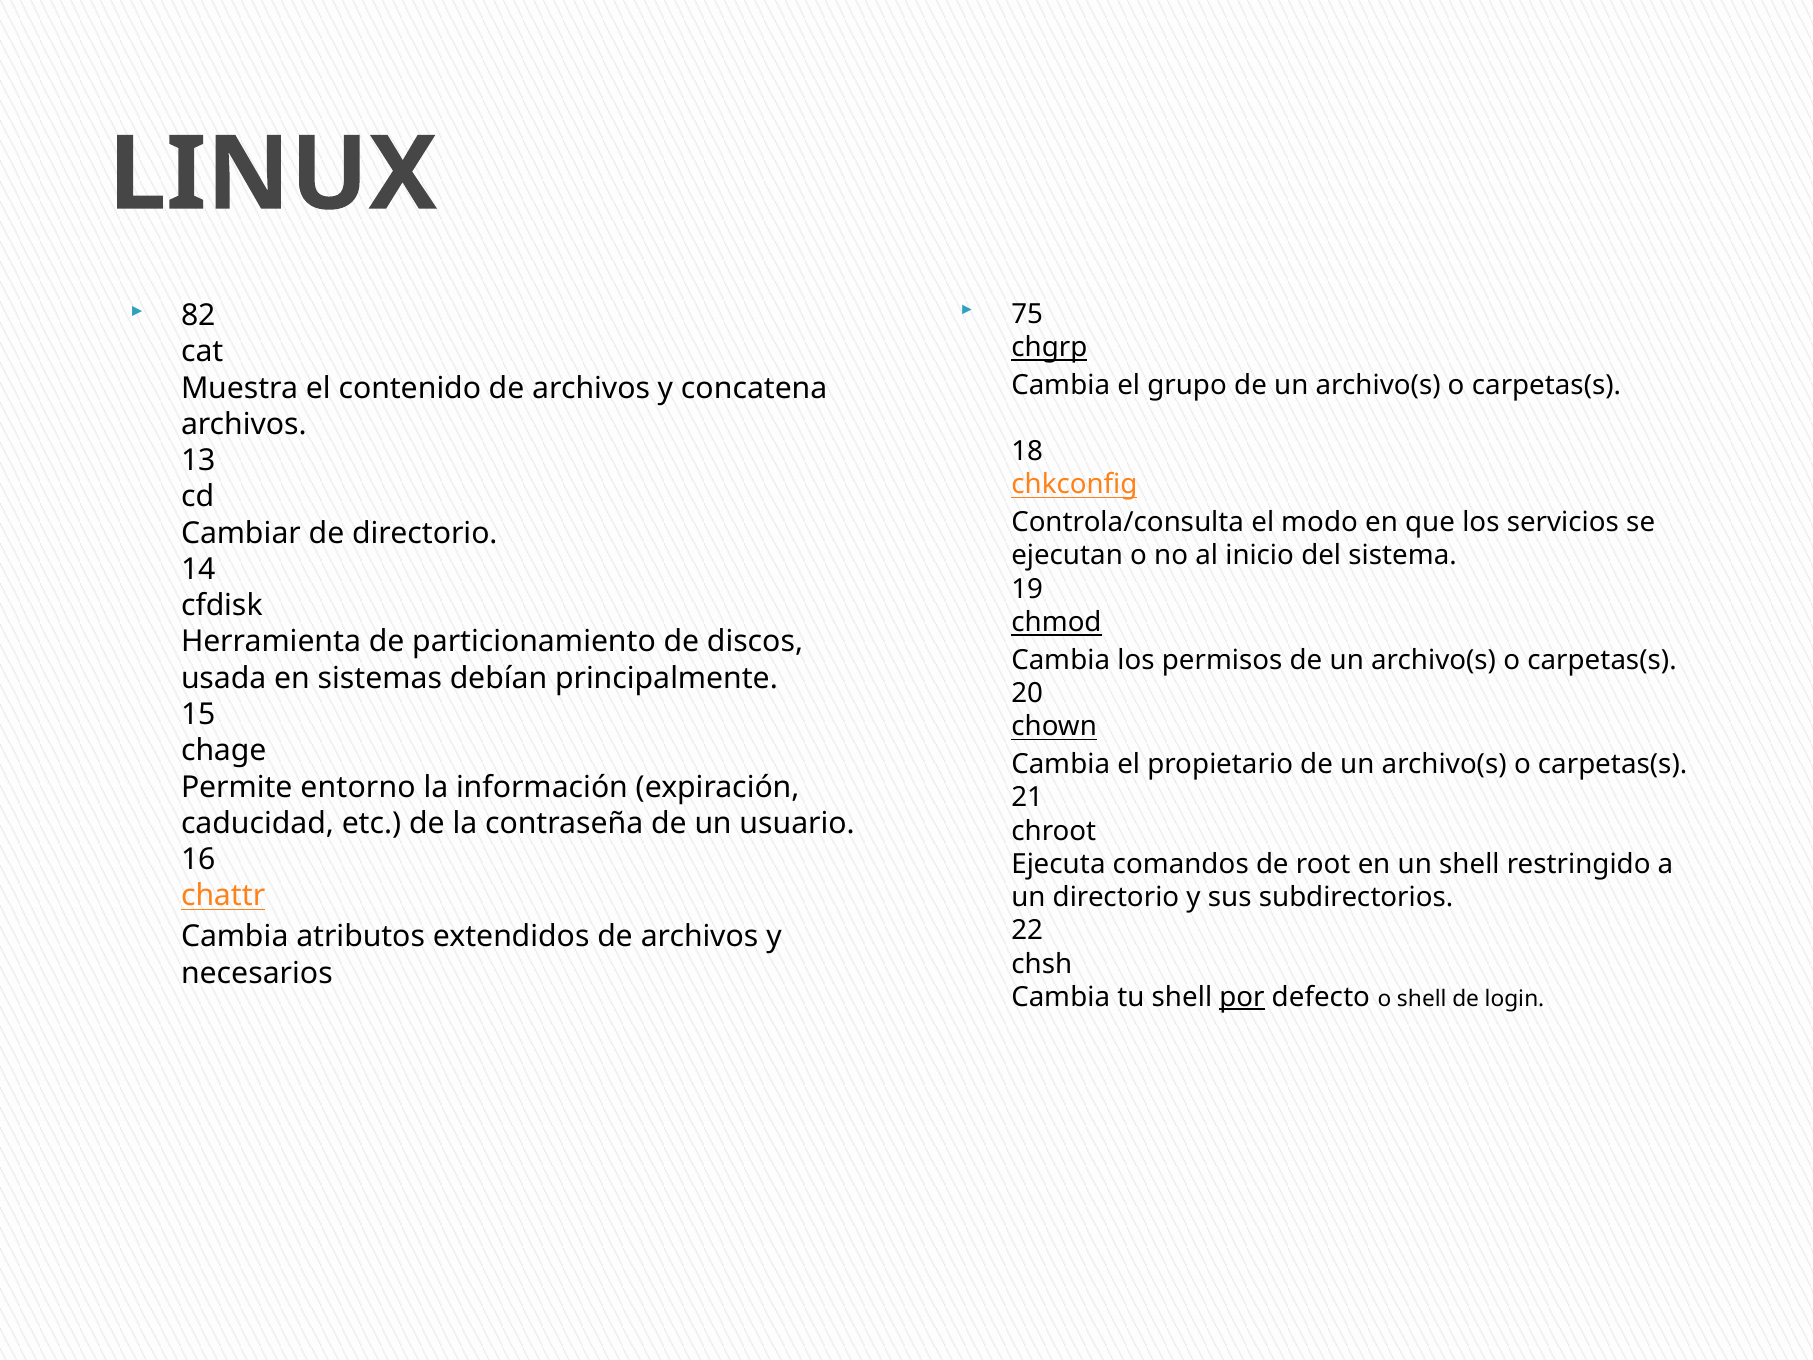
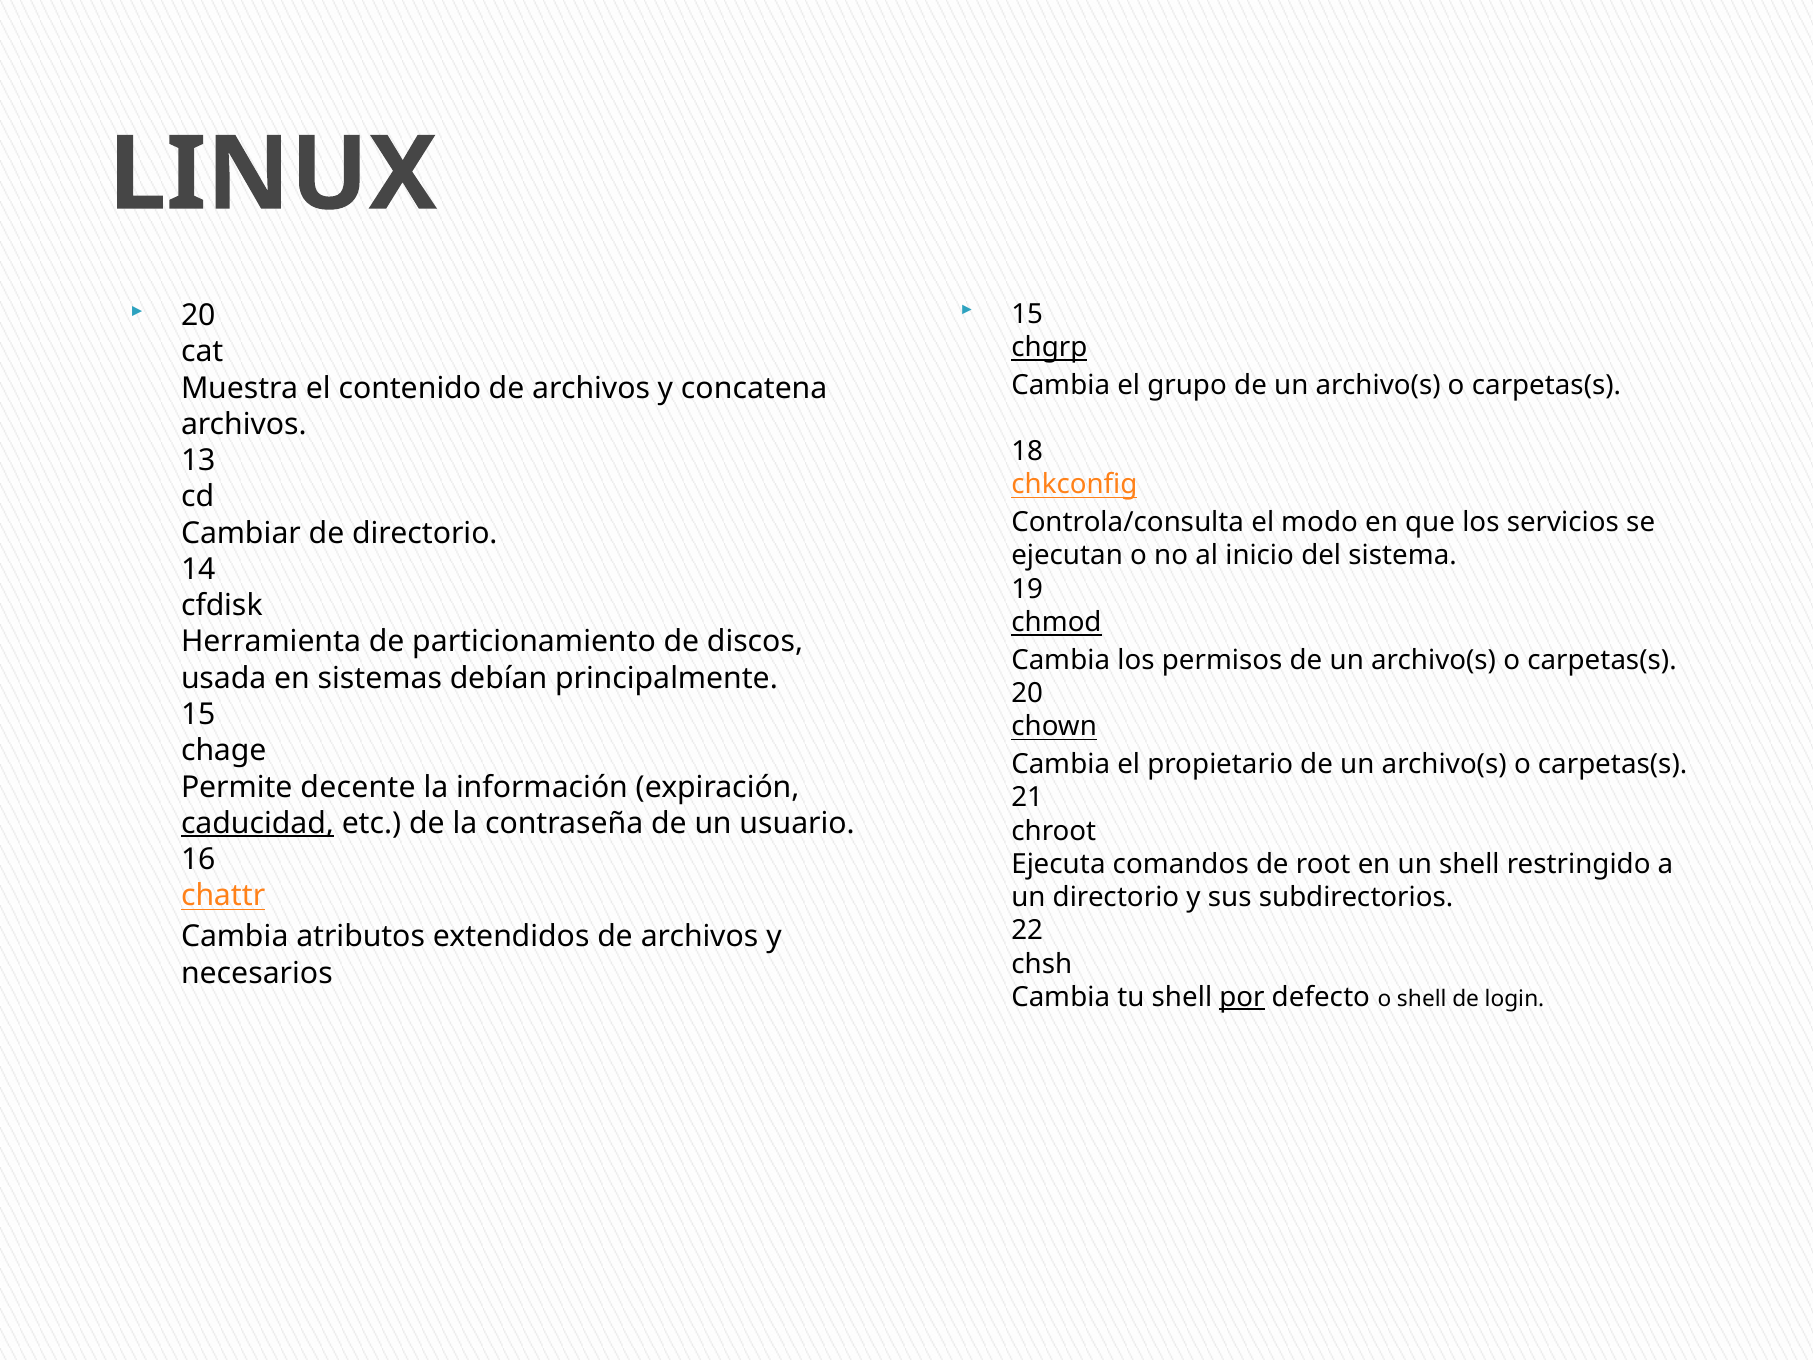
75 at (1027, 314): 75 -> 15
82 at (198, 316): 82 -> 20
entorno: entorno -> decente
caducidad underline: none -> present
